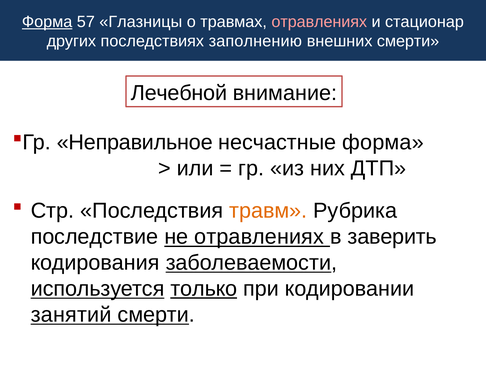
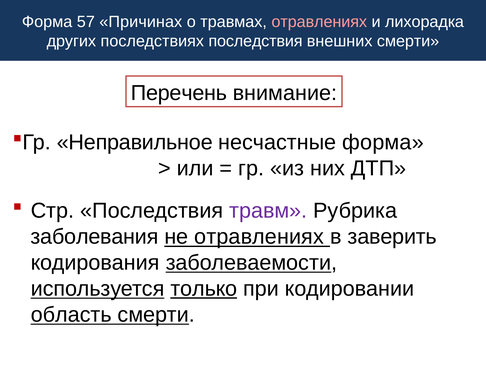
Форма at (47, 22) underline: present -> none
Глазницы: Глазницы -> Причинах
стационар: стационар -> лихорадка
последствиях заполнению: заполнению -> последствия
Лечебной: Лечебной -> Перечень
травм colour: orange -> purple
последствие: последствие -> заболевания
занятий: занятий -> область
